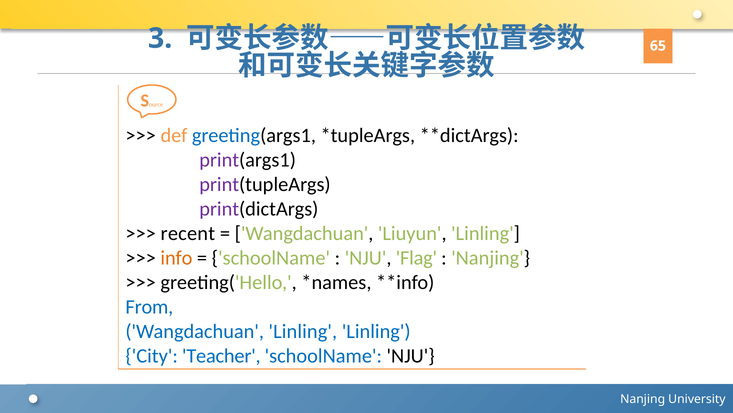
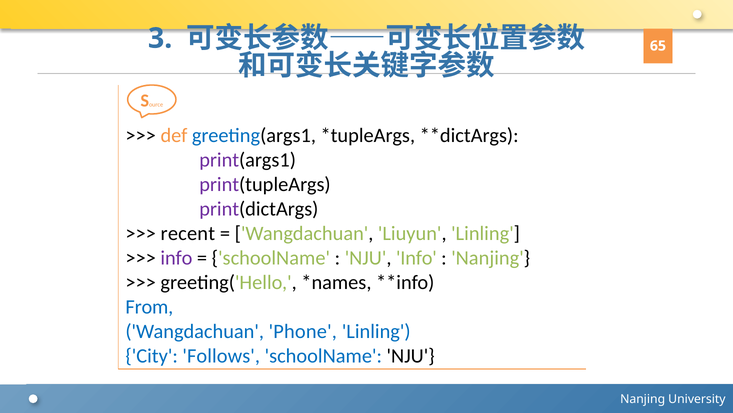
info at (176, 257) colour: orange -> purple
NJU Flag: Flag -> Info
Wangdachuan Linling: Linling -> Phone
Teacher: Teacher -> Follows
